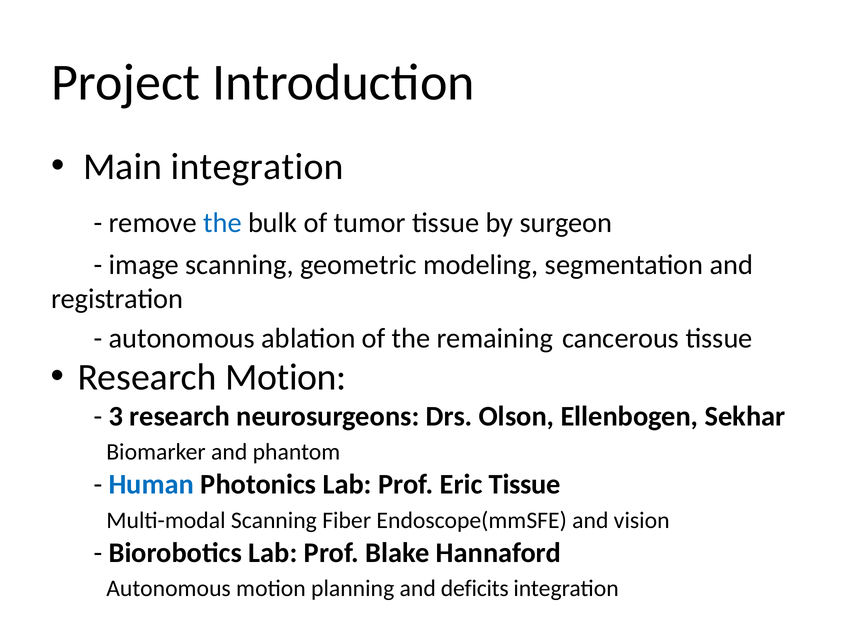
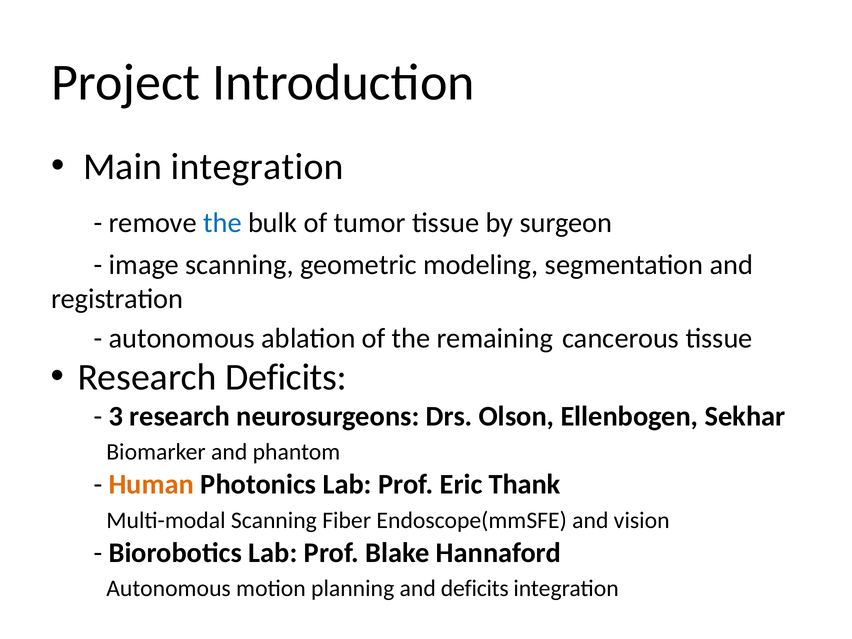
Research Motion: Motion -> Deficits
Human colour: blue -> orange
Eric Tissue: Tissue -> Thank
